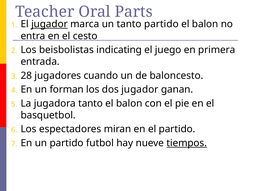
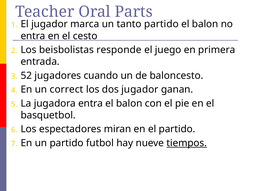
jugador at (49, 24) underline: present -> none
indicating: indicating -> responde
28: 28 -> 52
forman: forman -> correct
jugadora tanto: tanto -> entra
